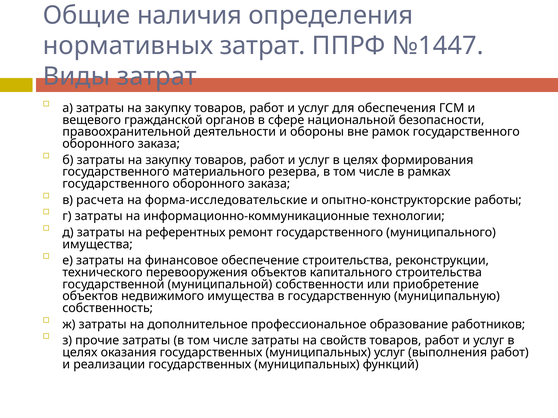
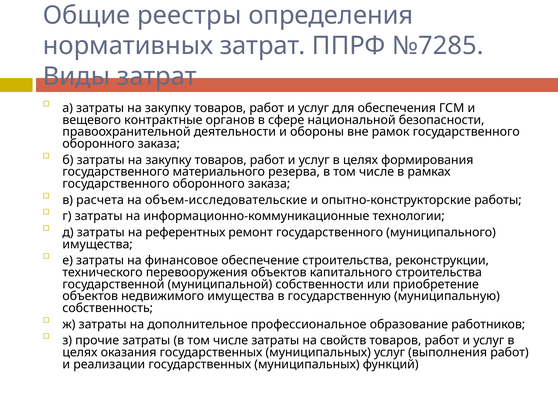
наличия: наличия -> реестры
№1447: №1447 -> №7285
гражданской: гражданской -> контрактные
форма-исследовательские: форма-исследовательские -> объем-исследовательские
